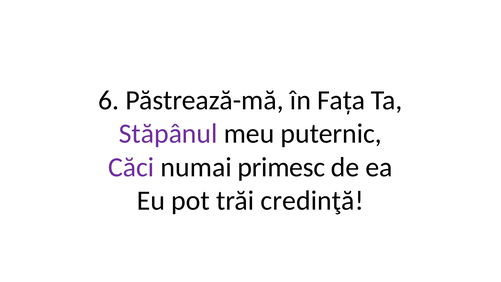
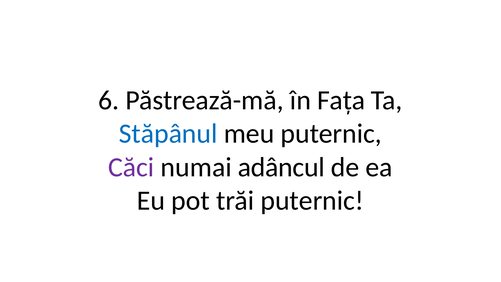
Stăpânul colour: purple -> blue
primesc: primesc -> adâncul
trăi credinţă: credinţă -> puternic
